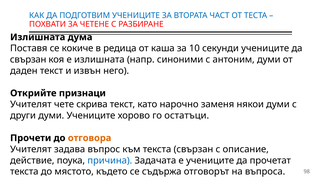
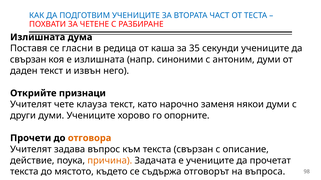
кокиче: кокиче -> гласни
10: 10 -> 35
скрива: скрива -> клауза
остатъци: остатъци -> опорните
причина colour: blue -> orange
